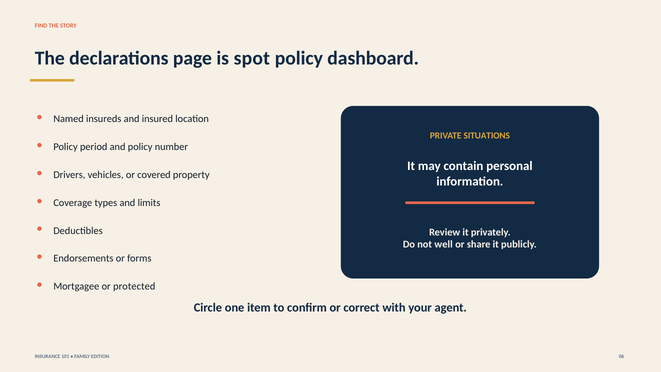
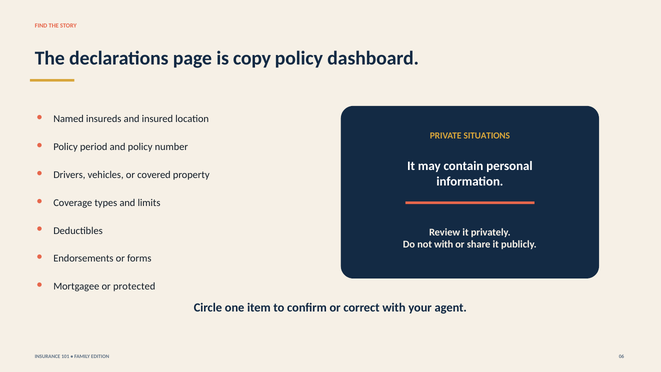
spot: spot -> copy
not well: well -> with
